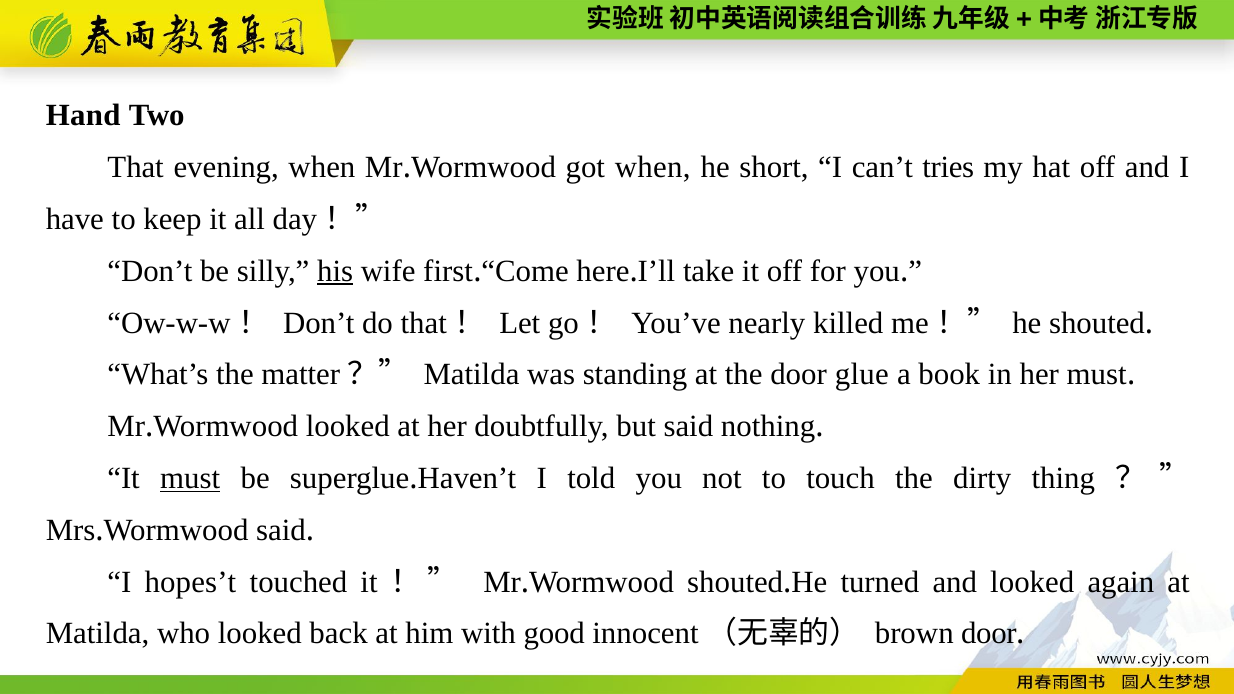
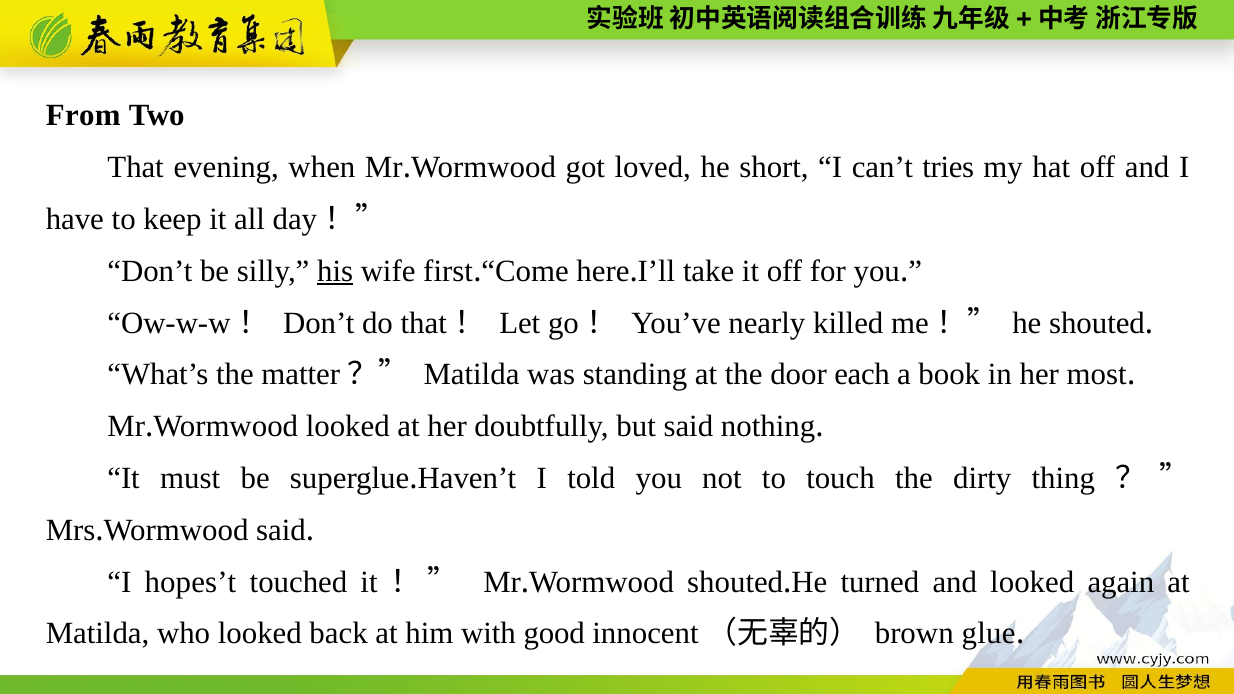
Hand: Hand -> From
got when: when -> loved
glue: glue -> each
her must: must -> most
must at (190, 478) underline: present -> none
brown door: door -> glue
